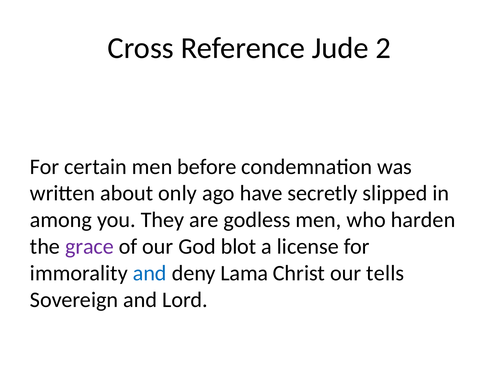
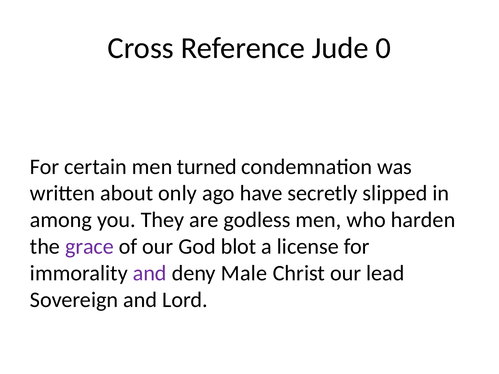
2: 2 -> 0
before: before -> turned
and at (150, 273) colour: blue -> purple
Lama: Lama -> Male
tells: tells -> lead
